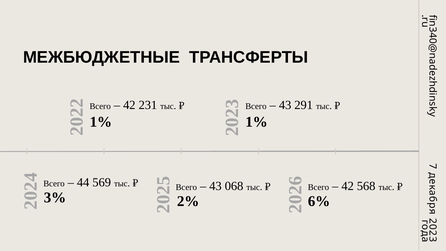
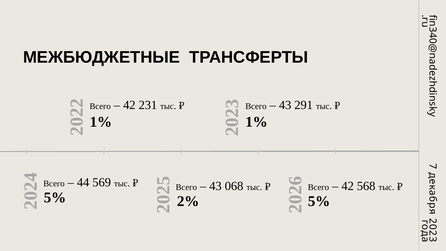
3% at (55, 197): 3% -> 5%
6% at (319, 201): 6% -> 5%
